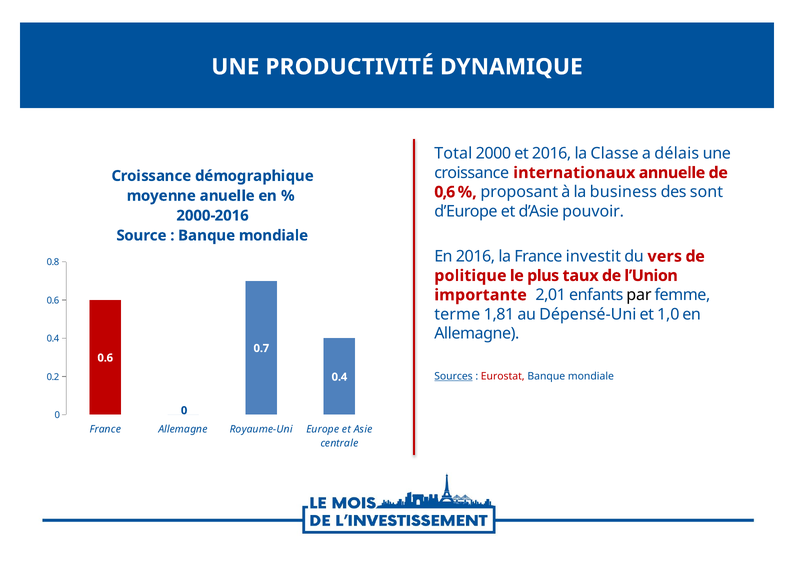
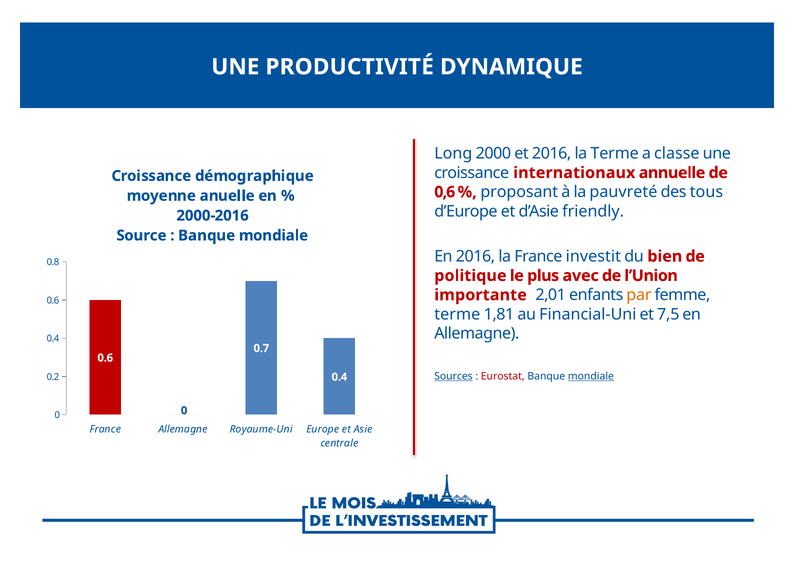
Total: Total -> Long
la Classe: Classe -> Terme
délais: délais -> classe
business: business -> pauvreté
sont: sont -> tous
pouvoir: pouvoir -> friendly
vers: vers -> bien
taux: taux -> avec
par colour: black -> orange
Dépensé-Uni: Dépensé-Uni -> Financial-Uni
1,0: 1,0 -> 7,5
mondiale at (591, 376) underline: none -> present
